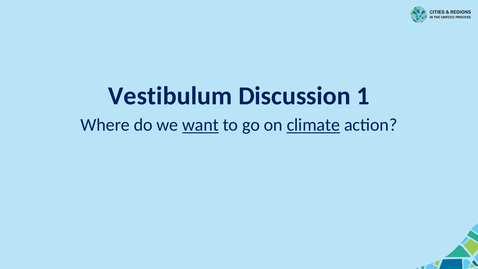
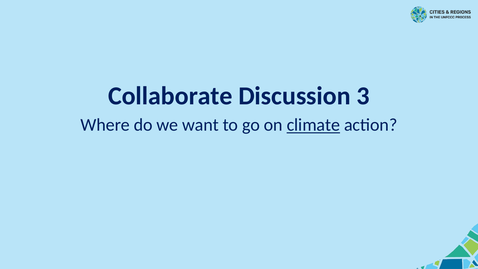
Vestibulum: Vestibulum -> Collaborate
1: 1 -> 3
want underline: present -> none
